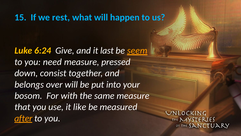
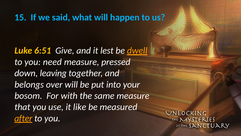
rest: rest -> said
6:24: 6:24 -> 6:51
last: last -> lest
seem: seem -> dwell
consist: consist -> leaving
